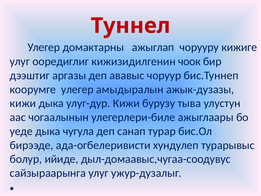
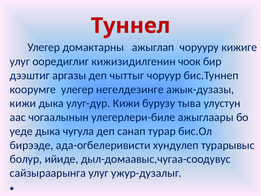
ававыс: ававыс -> чыттыг
амыдыралын: амыдыралын -> негелдезинге
